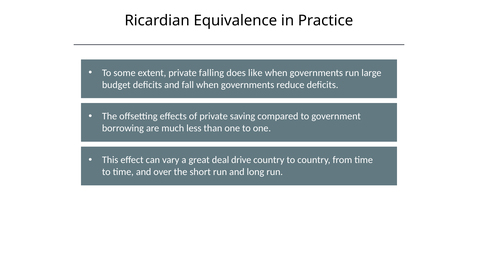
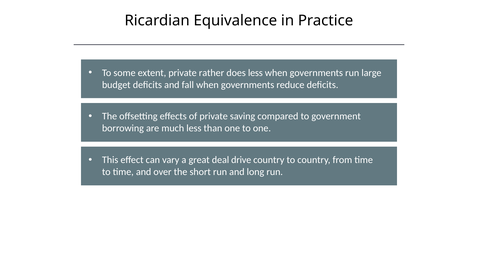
falling: falling -> rather
does like: like -> less
